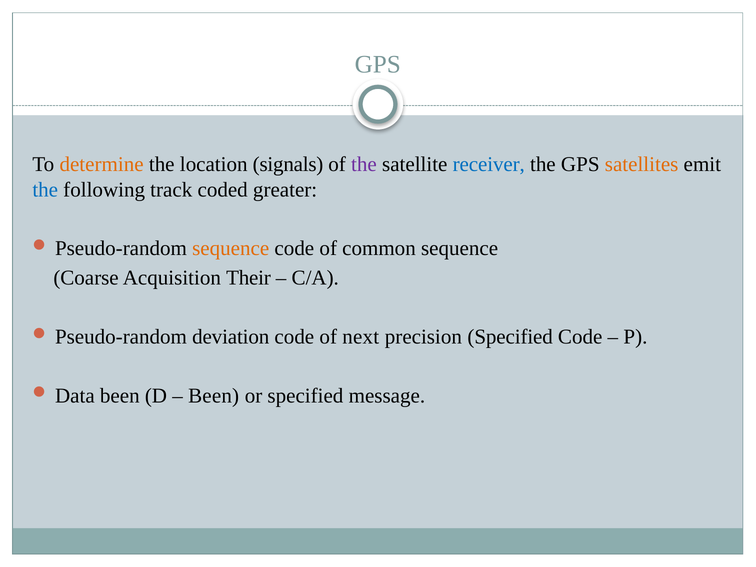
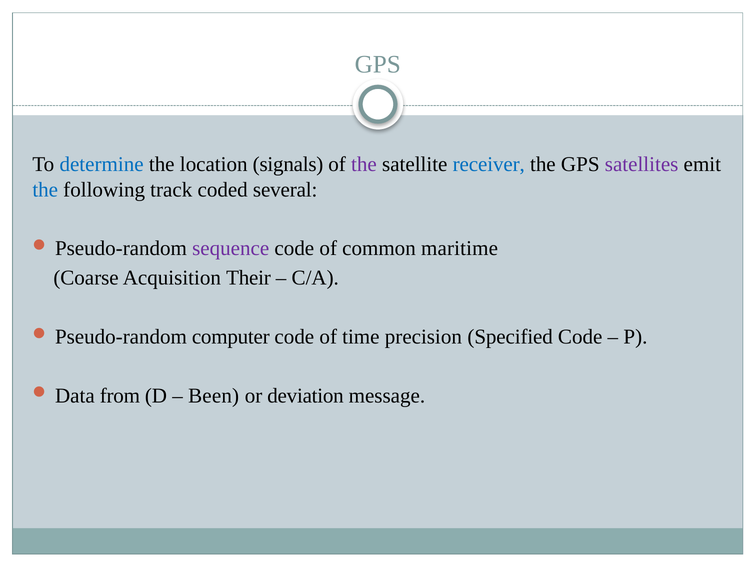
determine colour: orange -> blue
satellites colour: orange -> purple
greater: greater -> several
sequence at (231, 248) colour: orange -> purple
common sequence: sequence -> maritime
deviation: deviation -> computer
next: next -> time
Data been: been -> from
or specified: specified -> deviation
